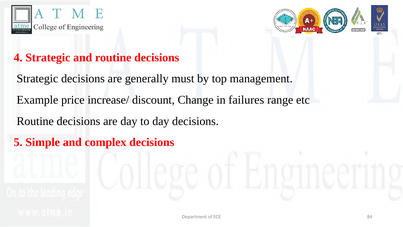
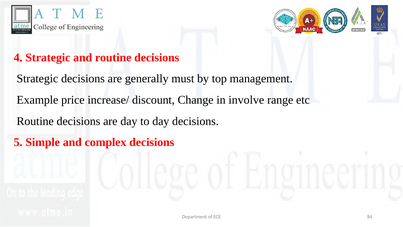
failures: failures -> involve
